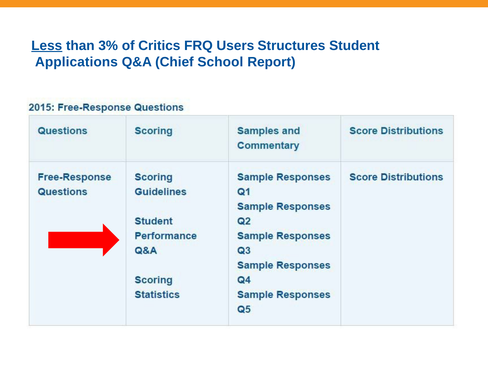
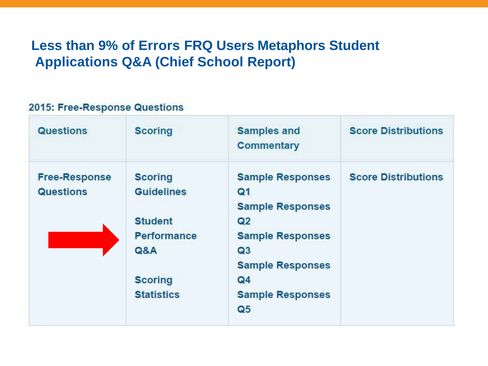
Less underline: present -> none
3%: 3% -> 9%
Critics: Critics -> Errors
Structures: Structures -> Metaphors
